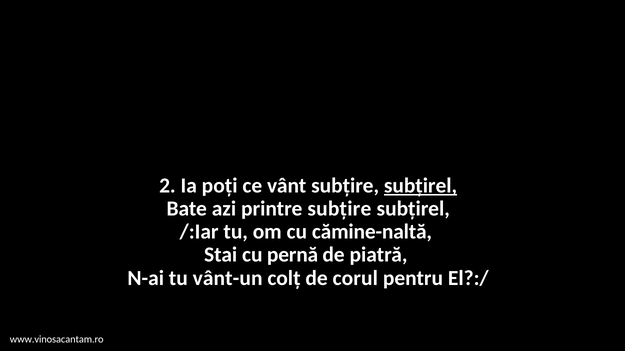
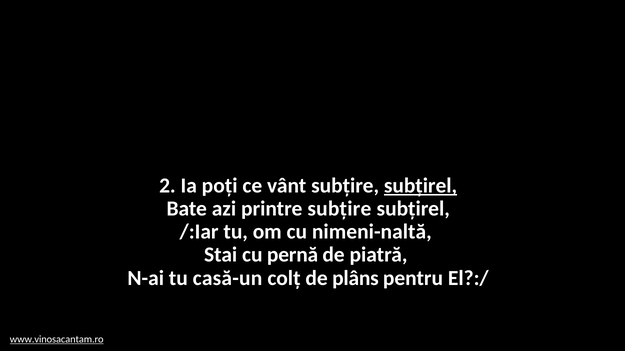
cămine-naltă: cămine-naltă -> nimeni-naltă
vânt-un: vânt-un -> casă-un
corul: corul -> plâns
www.vinosacantam.ro underline: none -> present
